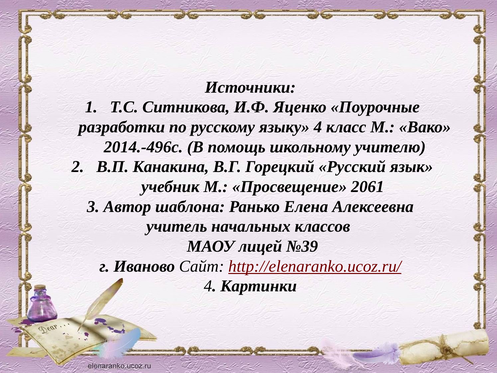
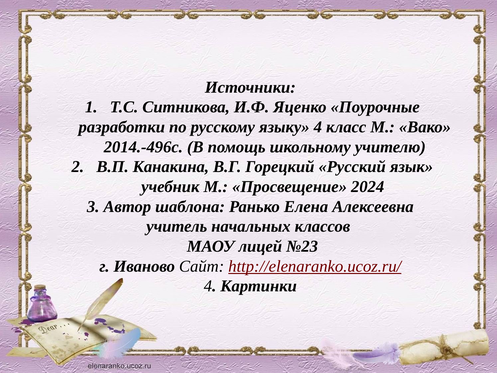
2061: 2061 -> 2024
№39: №39 -> №23
